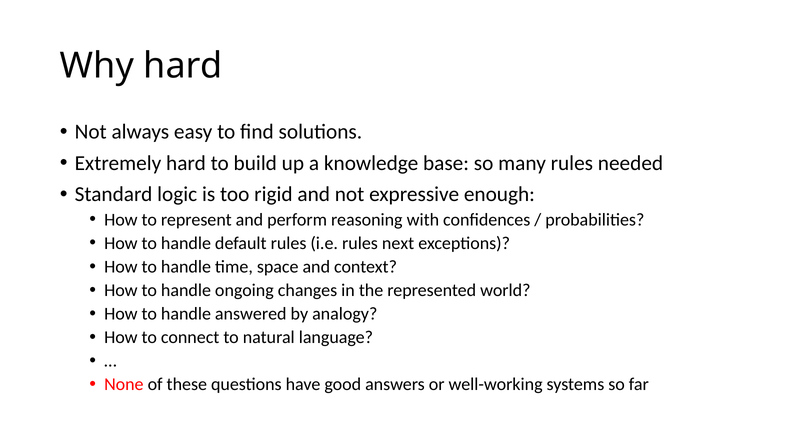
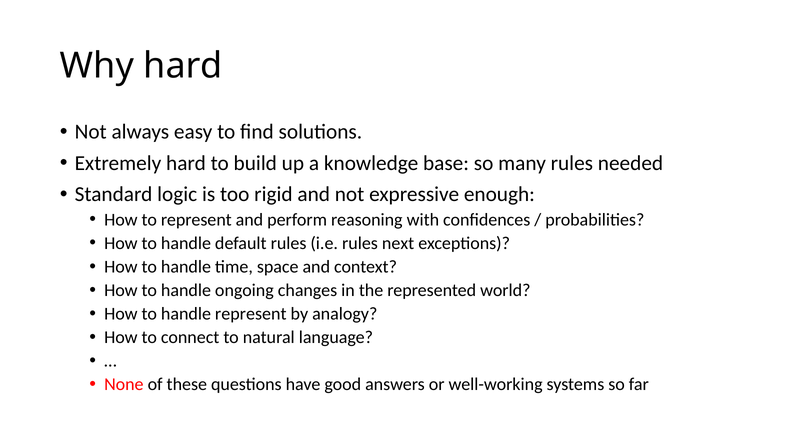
handle answered: answered -> represent
